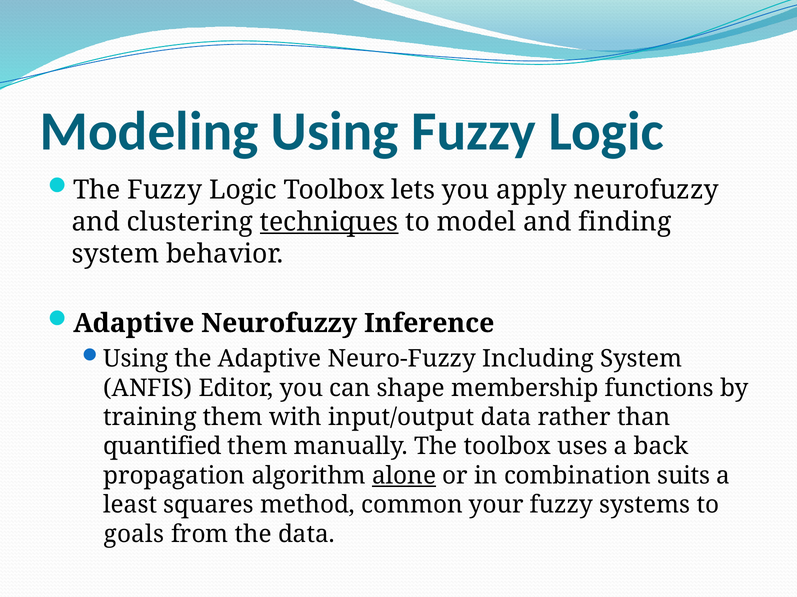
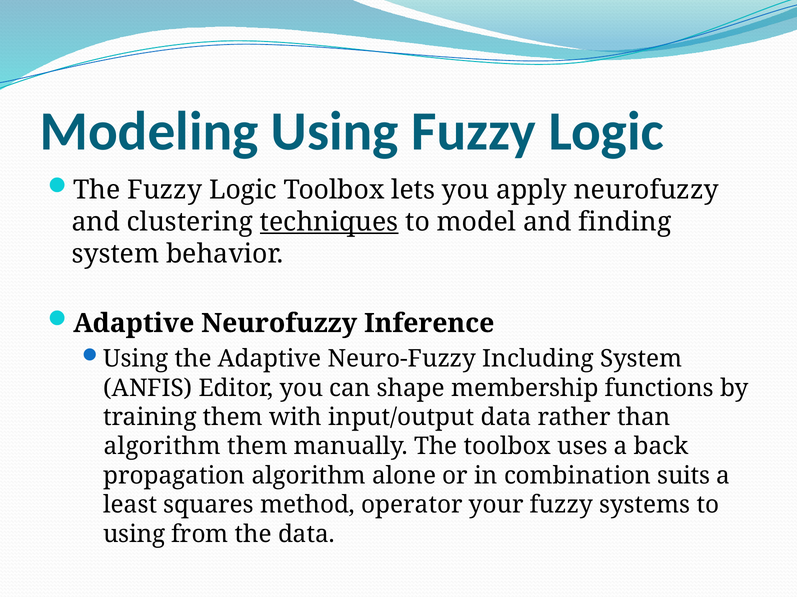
quantified at (162, 447): quantified -> algorithm
alone underline: present -> none
common: common -> operator
goals at (134, 535): goals -> using
